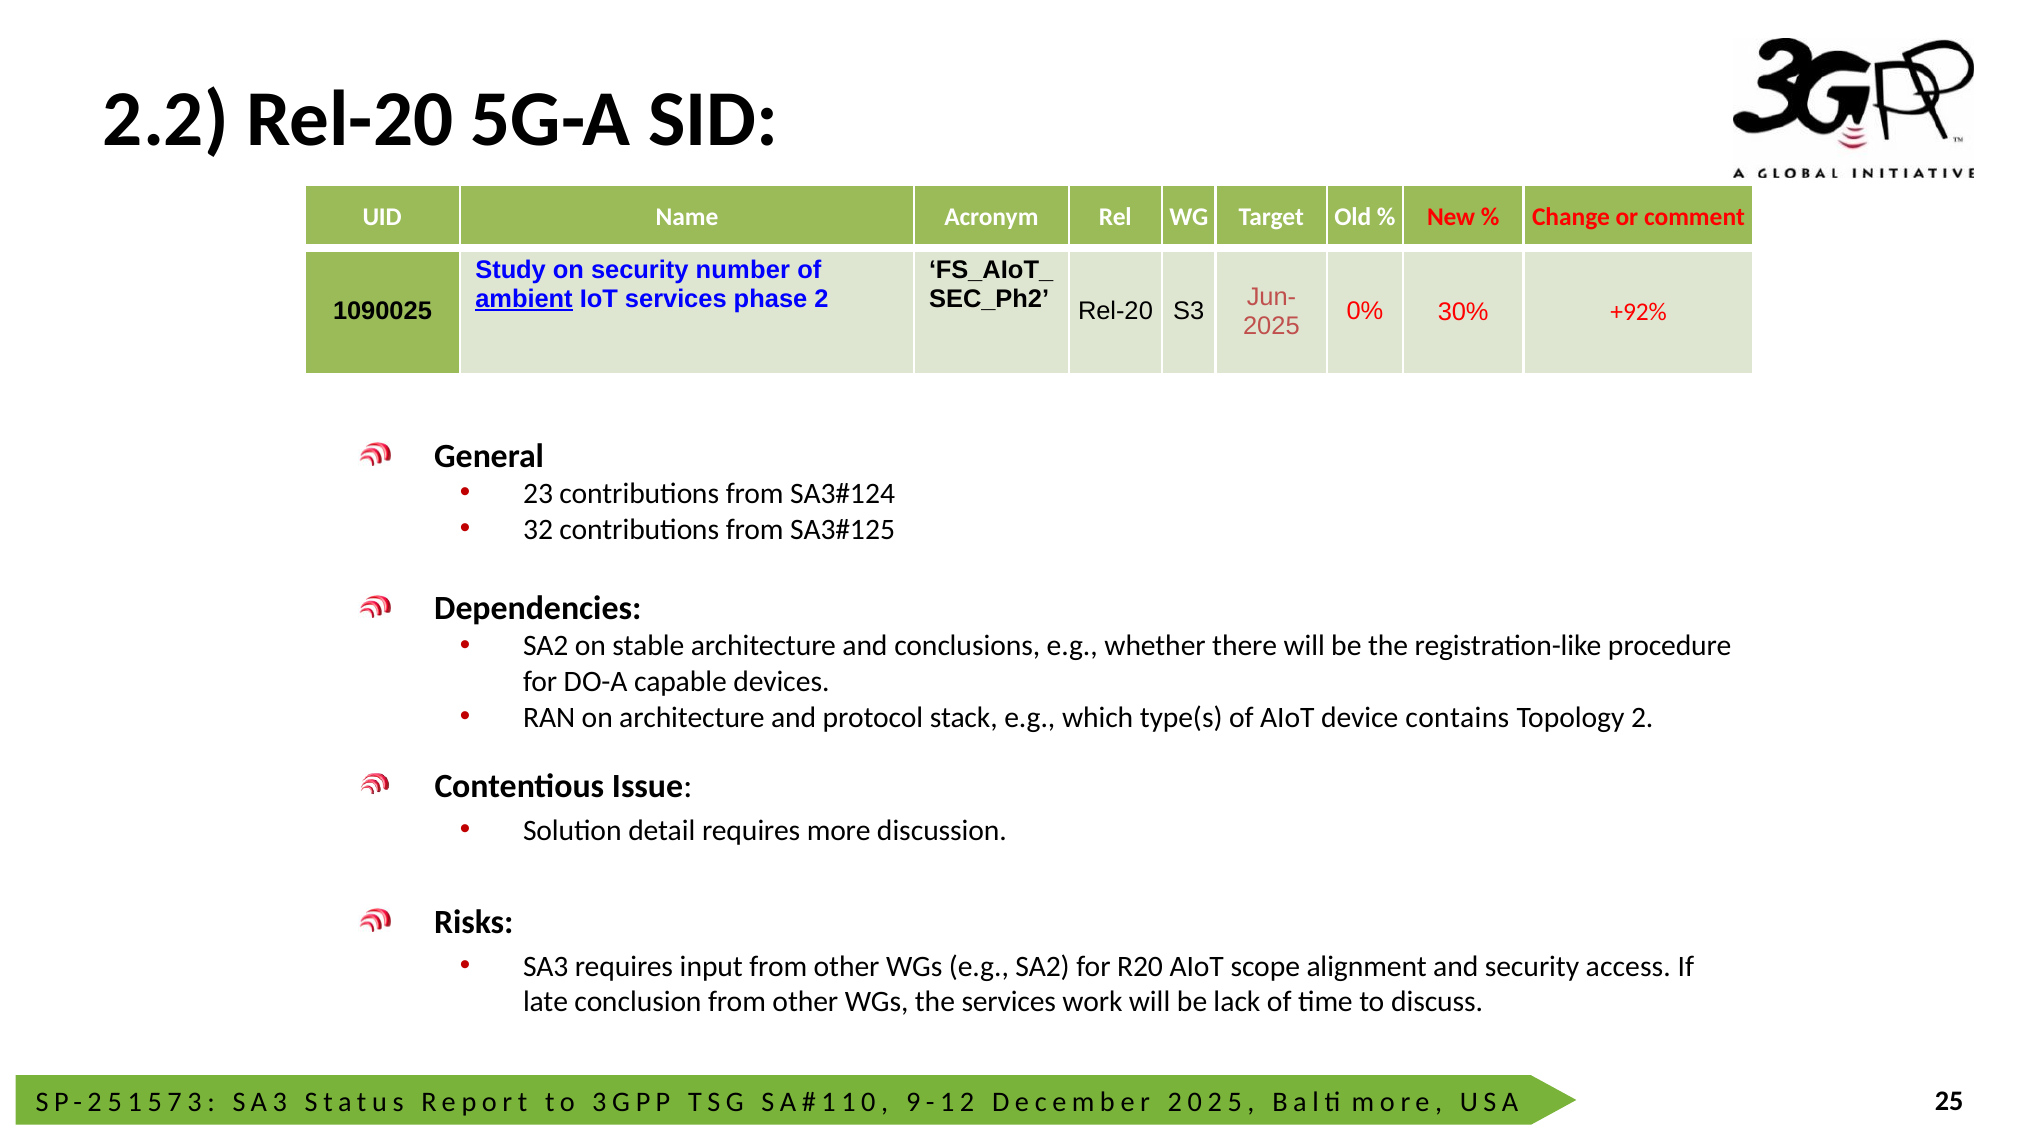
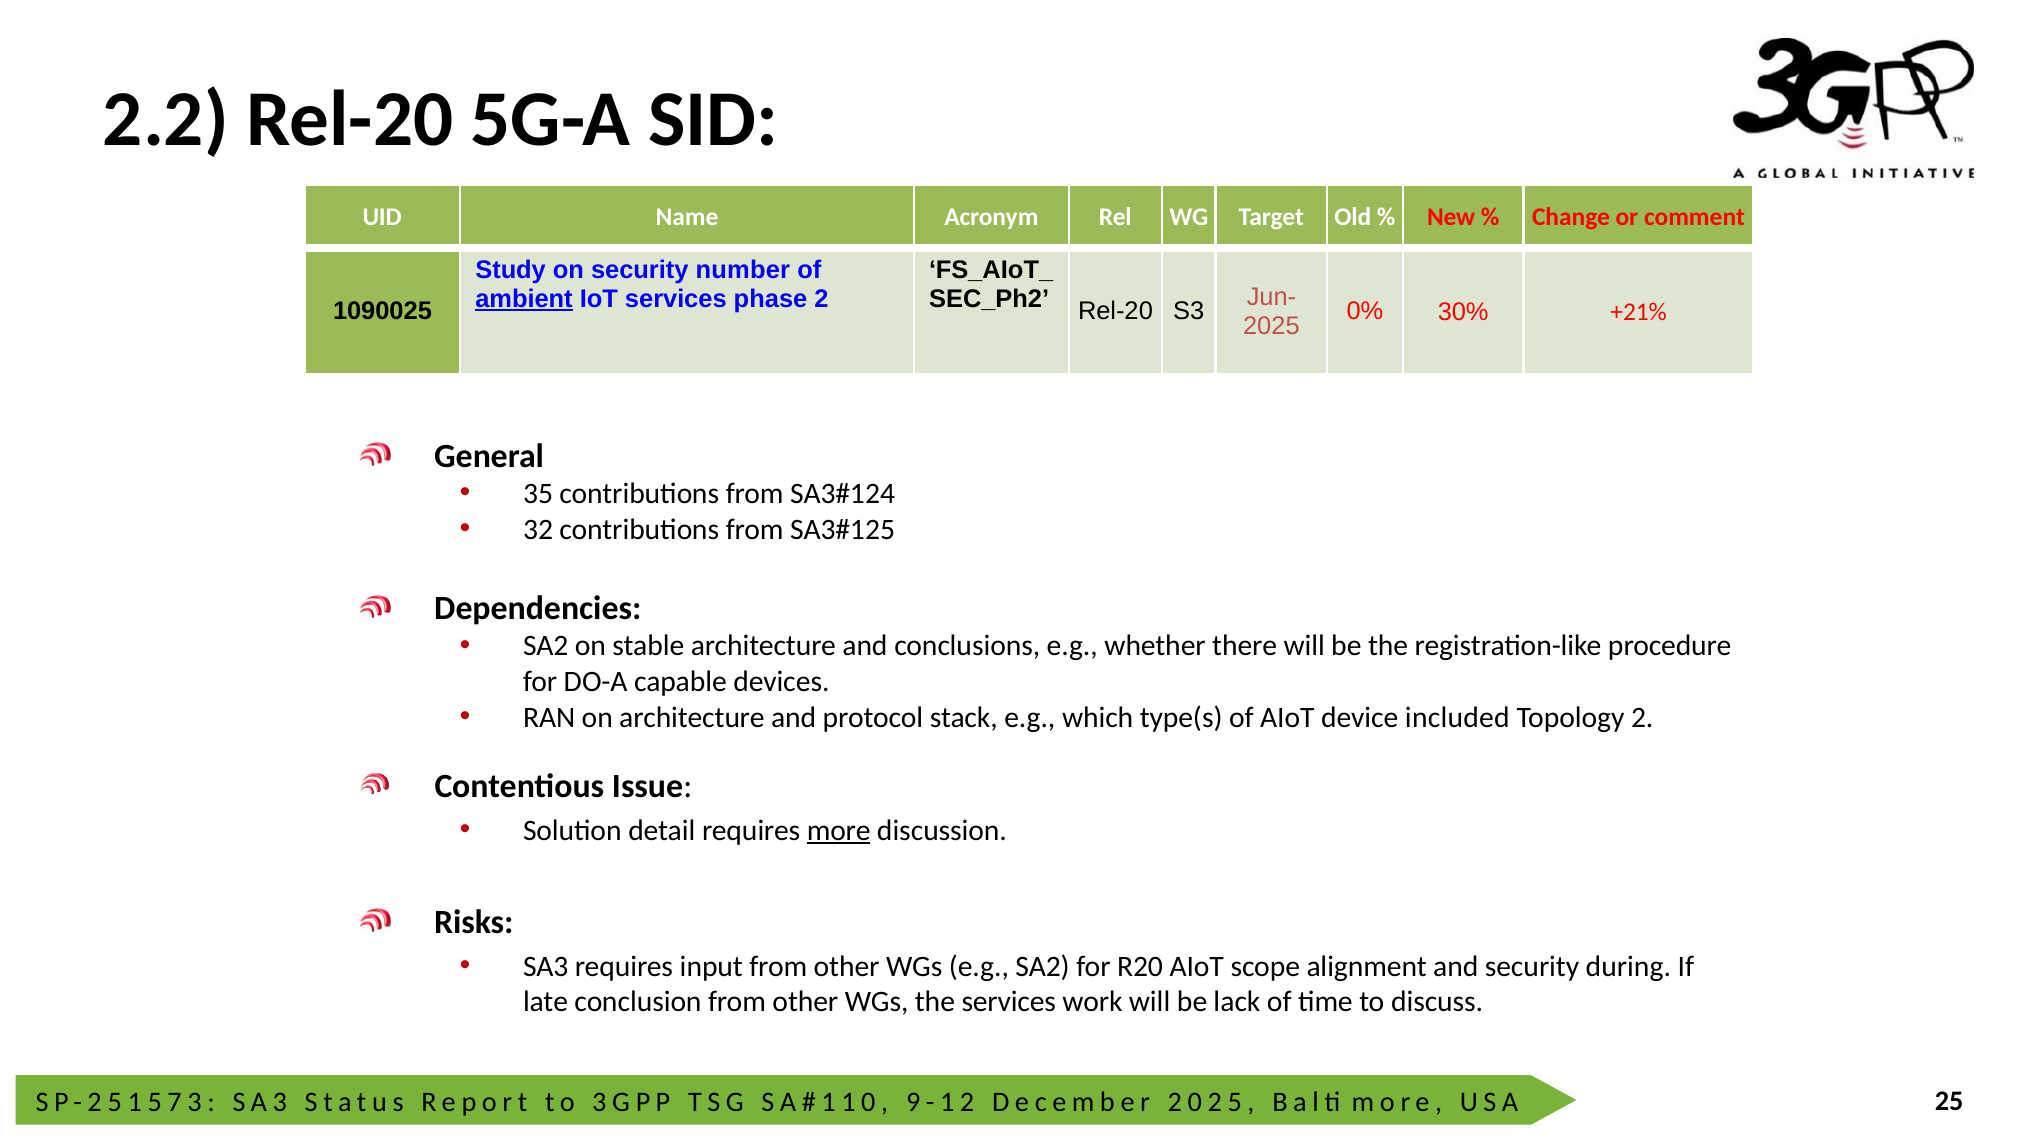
+92%: +92% -> +21%
23: 23 -> 35
contains: contains -> included
more at (839, 830) underline: none -> present
access: access -> during
